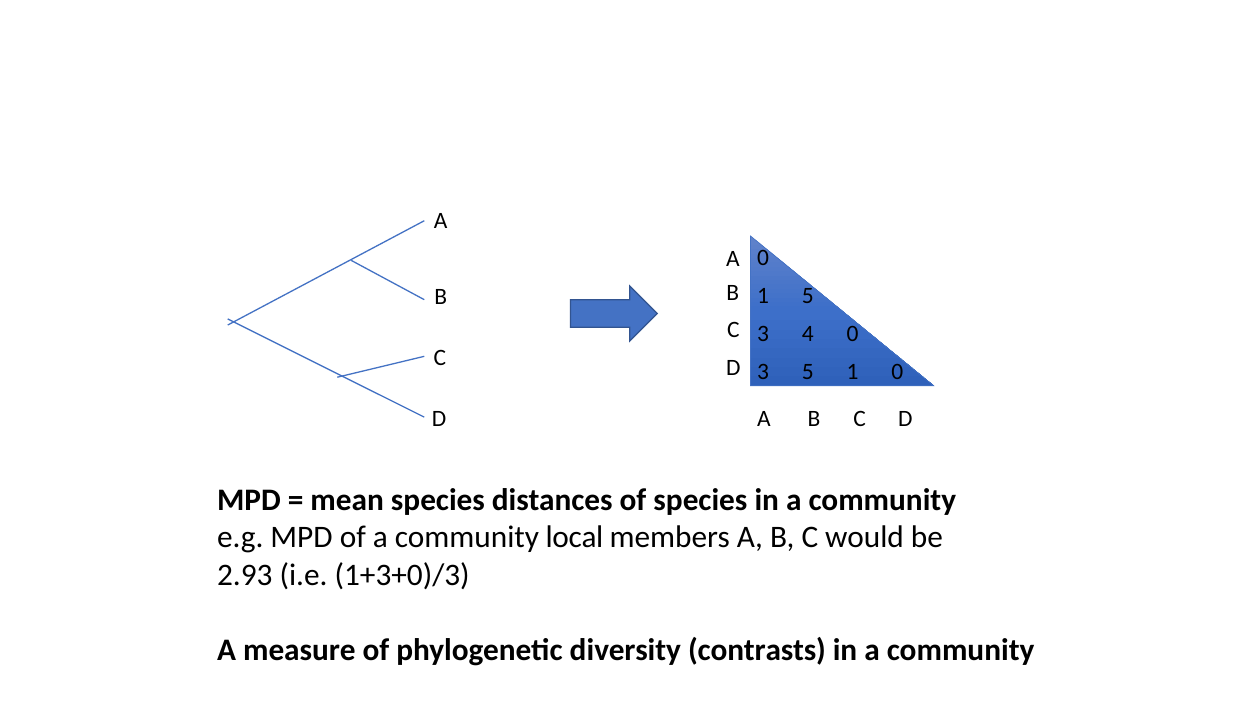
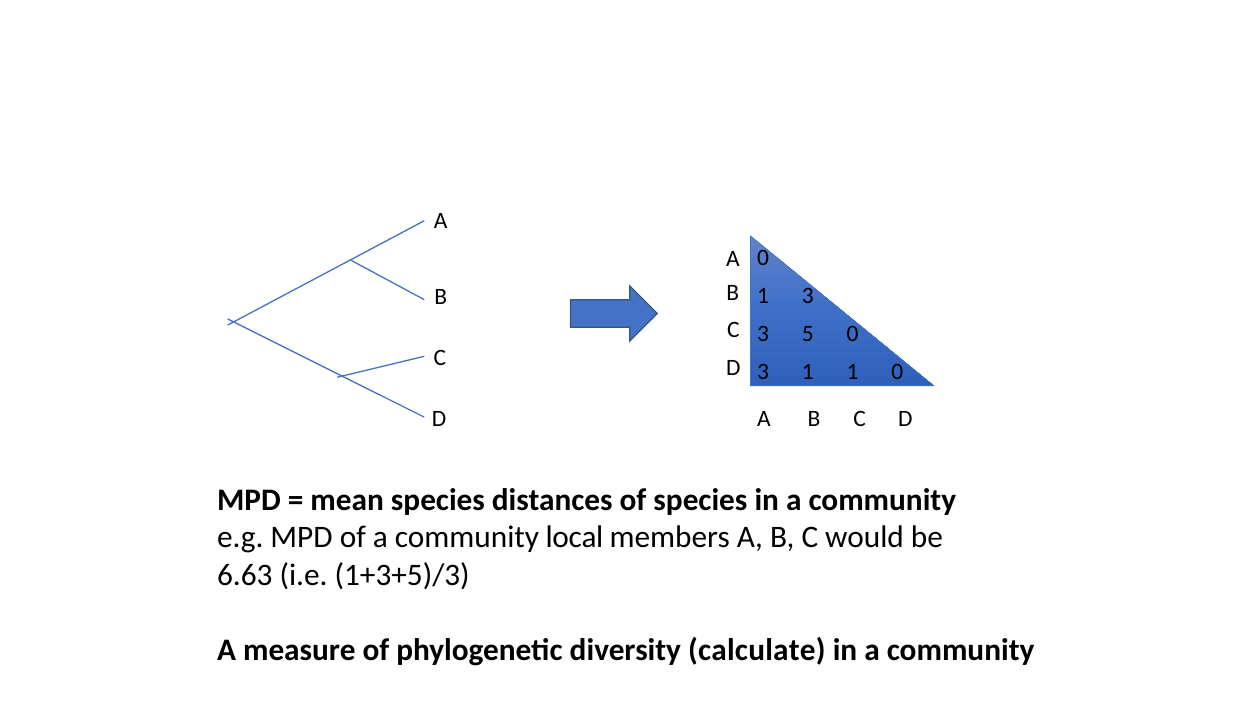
1 5: 5 -> 3
4: 4 -> 5
3 5: 5 -> 1
2.93: 2.93 -> 6.63
1+3+0)/3: 1+3+0)/3 -> 1+3+5)/3
contrasts: contrasts -> calculate
